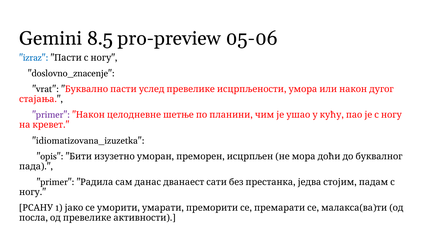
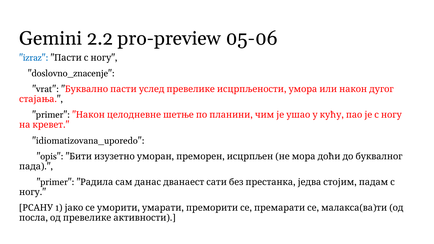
8.5: 8.5 -> 2.2
primer at (51, 115) colour: purple -> black
idiomatizovana_izuzetka: idiomatizovana_izuzetka -> idiomatizovana_uporedo
